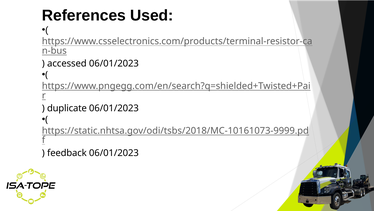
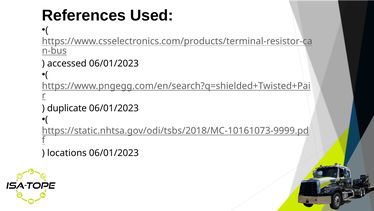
feedback: feedback -> locations
